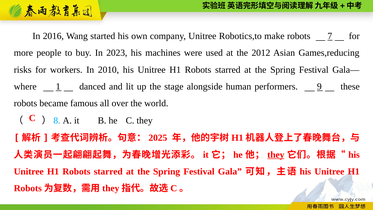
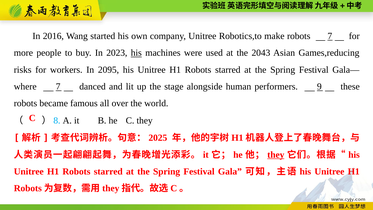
his at (136, 53) underline: none -> present
2012: 2012 -> 2043
2010: 2010 -> 2095
1 at (58, 86): 1 -> 7
